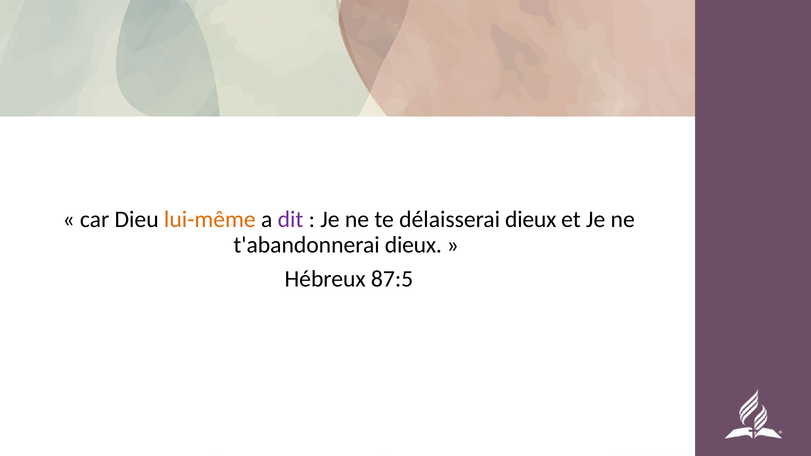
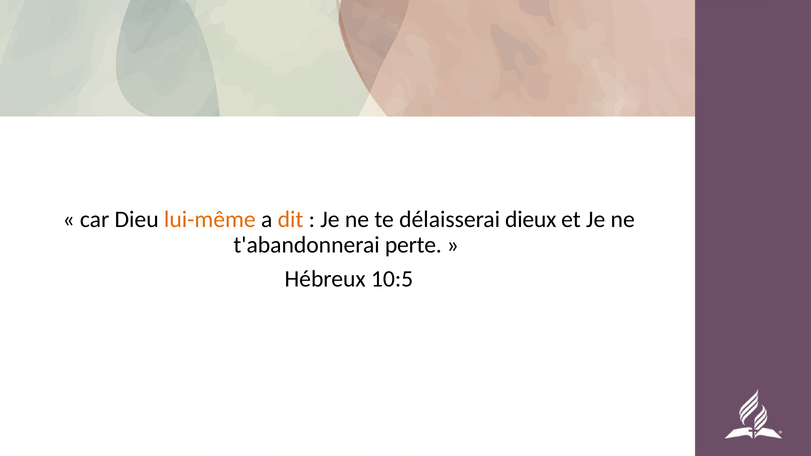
dit colour: purple -> orange
t'abandonnerai dieux: dieux -> perte
87:5: 87:5 -> 10:5
